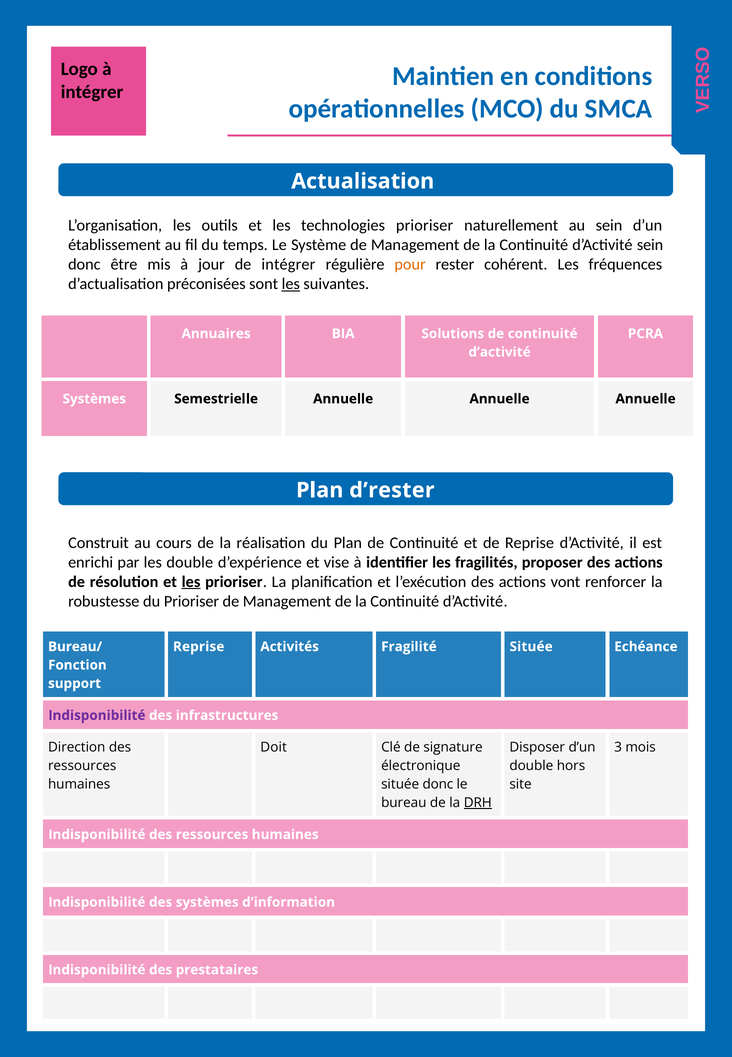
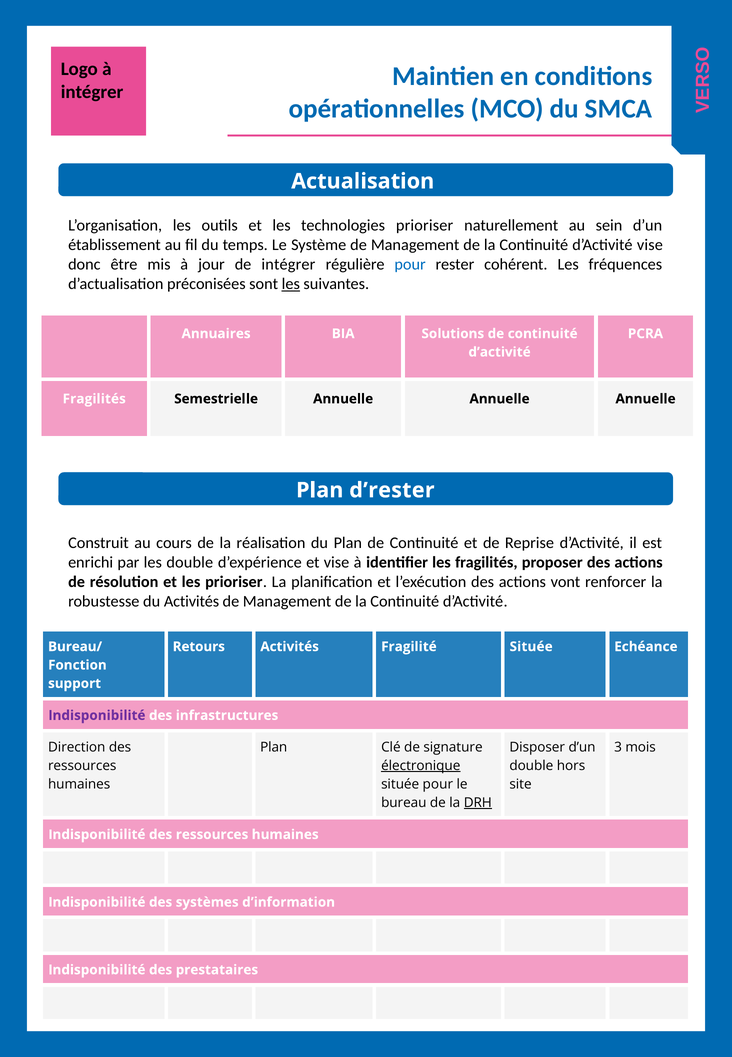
d’Activité sein: sein -> vise
pour at (410, 265) colour: orange -> blue
Systèmes at (94, 399): Systèmes -> Fragilités
les at (191, 582) underline: present -> none
du Prioriser: Prioriser -> Activités
Reprise at (199, 647): Reprise -> Retours
Doit at (274, 748): Doit -> Plan
électronique underline: none -> present
située donc: donc -> pour
